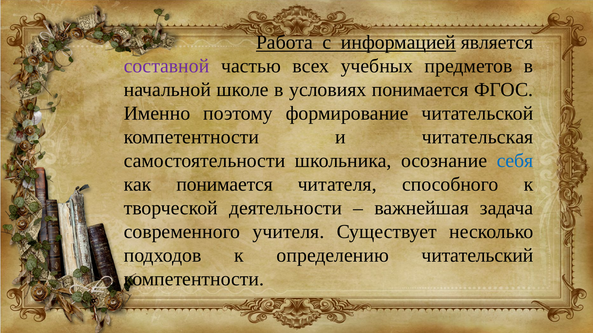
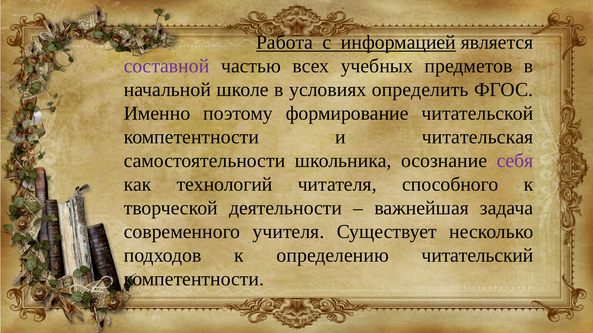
условиях понимается: понимается -> определить
себя colour: blue -> purple
как понимается: понимается -> технологий
